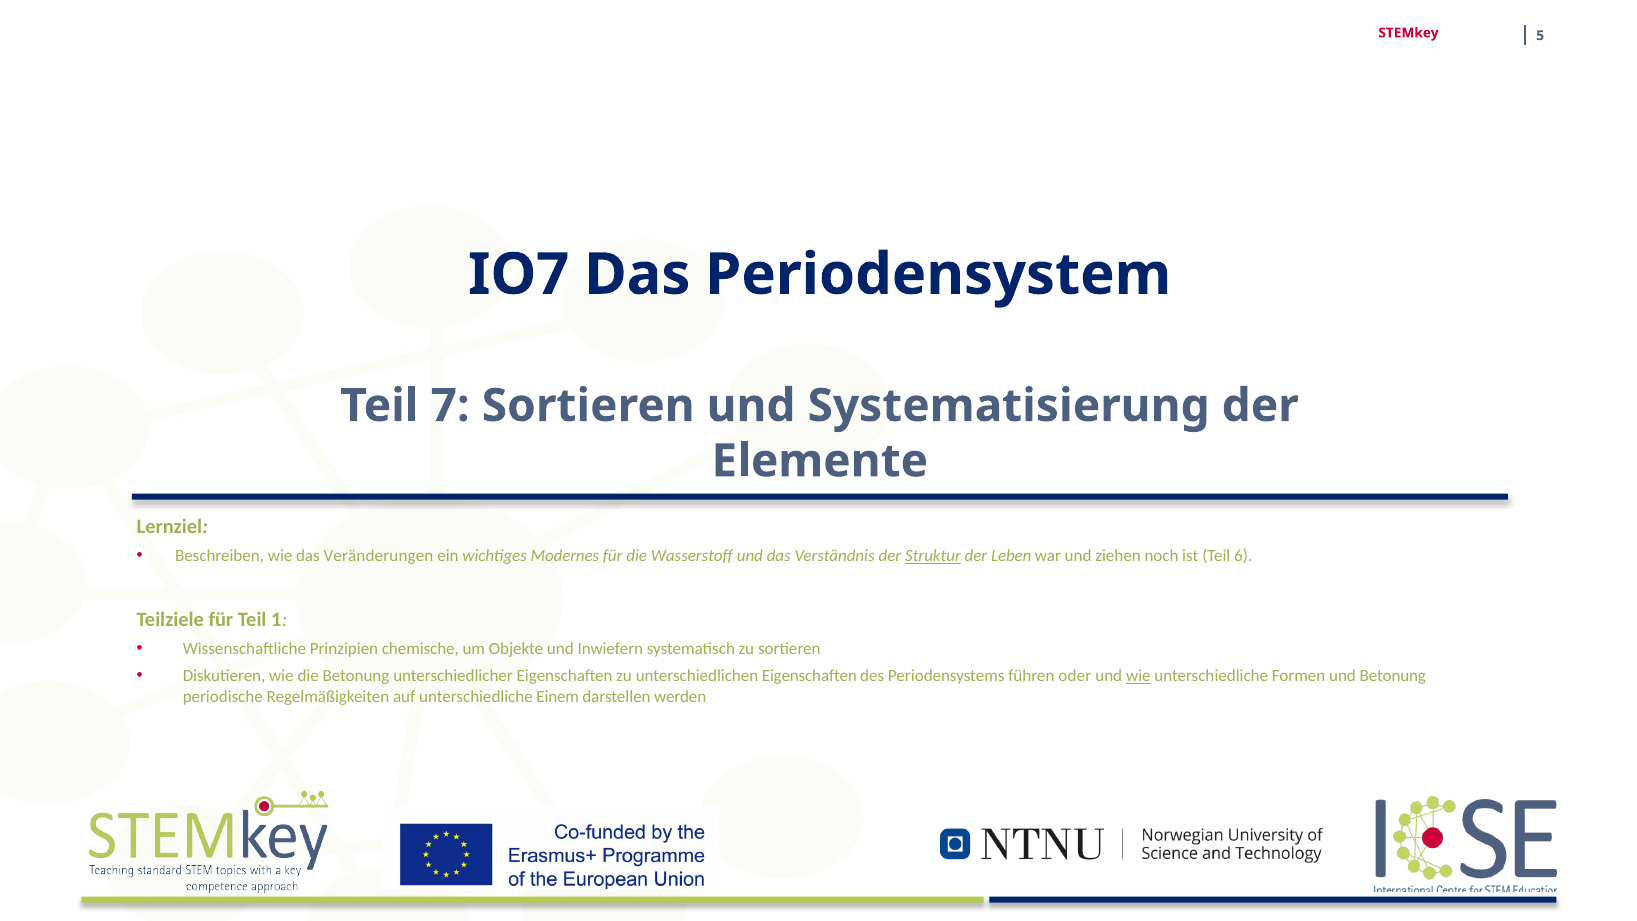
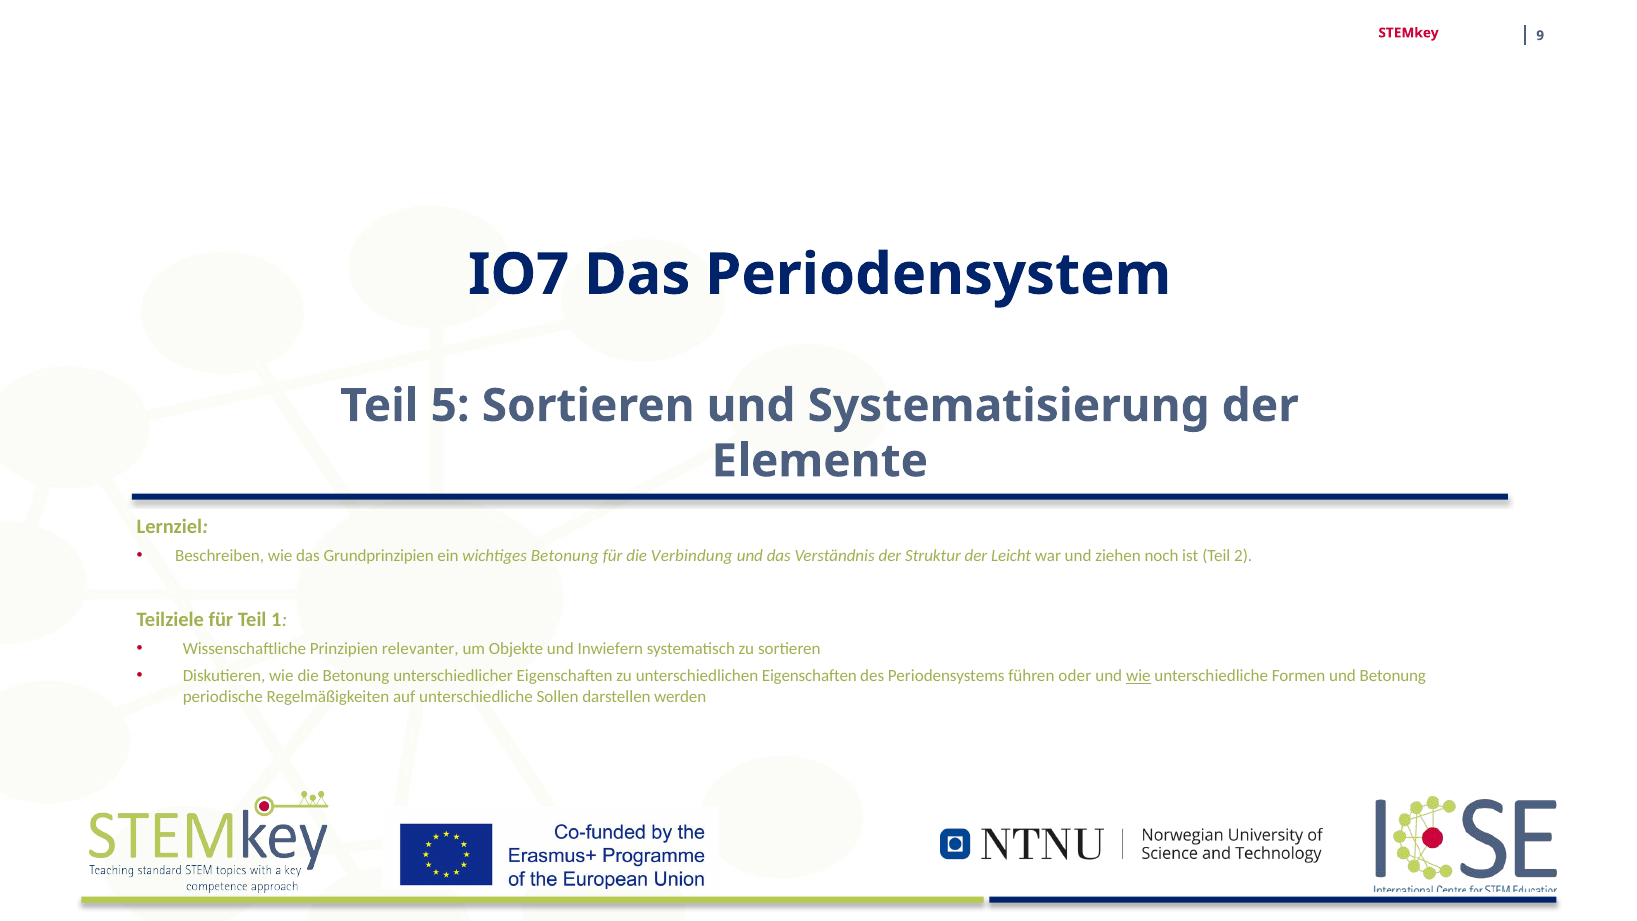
5: 5 -> 9
7: 7 -> 5
Veränderungen: Veränderungen -> Grundprinzipien
wichtiges Modernes: Modernes -> Betonung
Wasserstoff: Wasserstoff -> Verbindung
Struktur underline: present -> none
Leben: Leben -> Leicht
6: 6 -> 2
chemische: chemische -> relevanter
Einem: Einem -> Sollen
